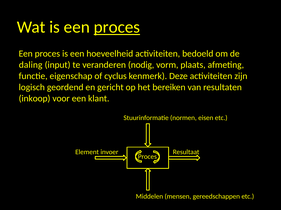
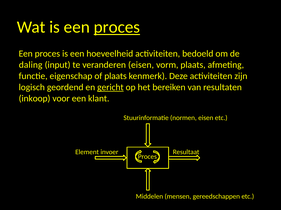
veranderen nodig: nodig -> eisen
of cyclus: cyclus -> plaats
gericht underline: none -> present
